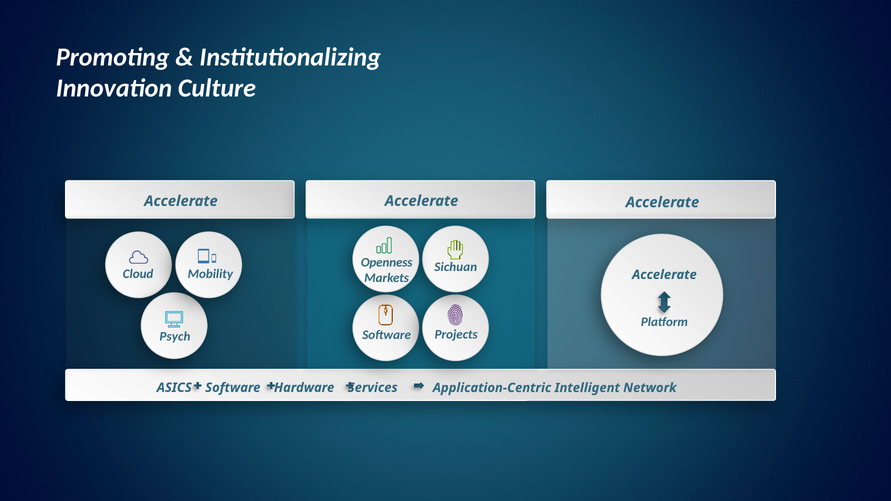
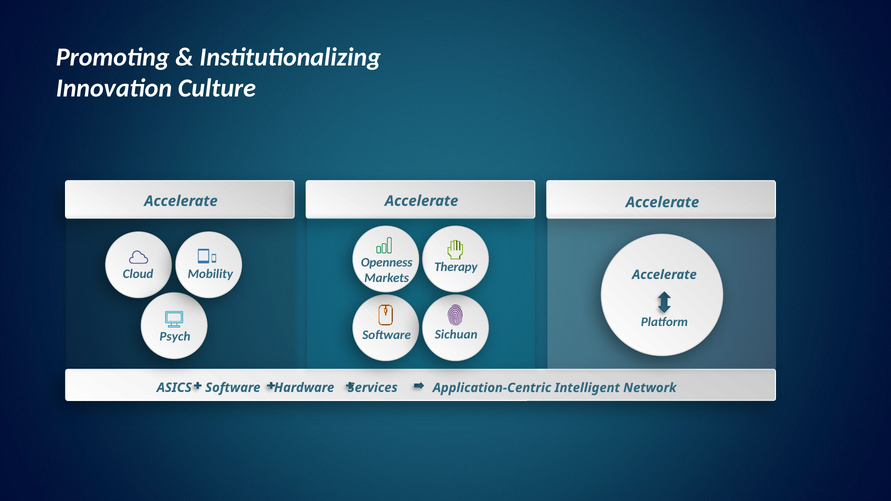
Sichuan: Sichuan -> Therapy
Projects: Projects -> Sichuan
